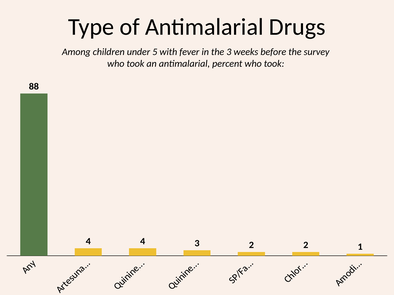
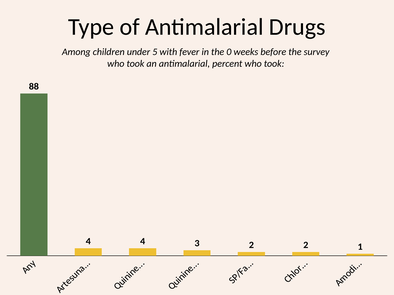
the 3: 3 -> 0
